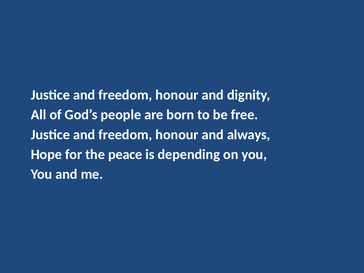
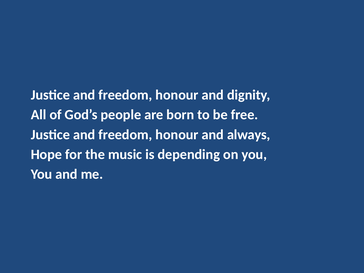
peace: peace -> music
